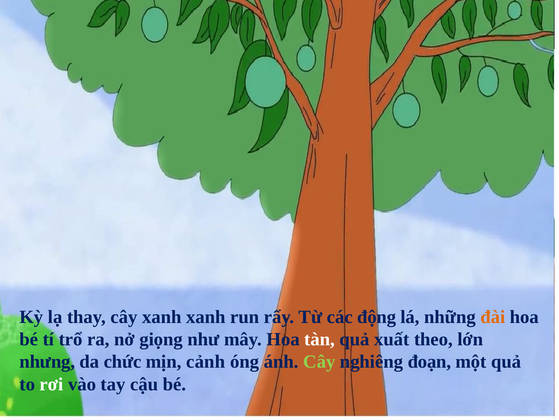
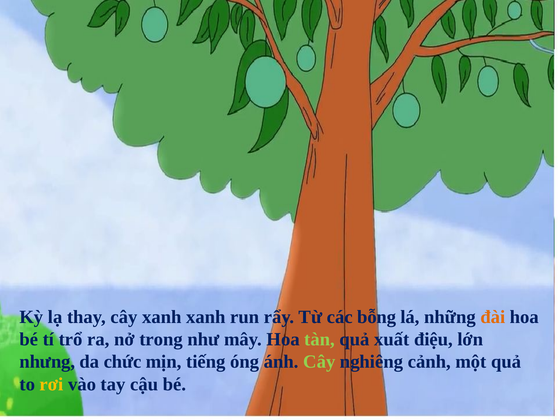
động: động -> bỗng
giọng: giọng -> trong
tàn colour: white -> light green
theo: theo -> điệu
cảnh: cảnh -> tiếng
đoạn: đoạn -> cảnh
rơi colour: white -> yellow
